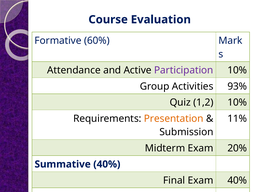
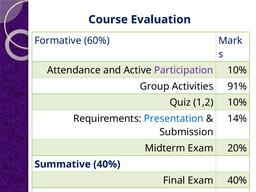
93%: 93% -> 91%
Presentation colour: orange -> blue
11%: 11% -> 14%
